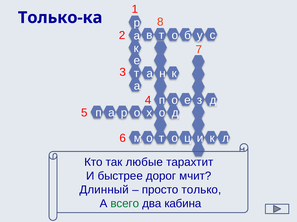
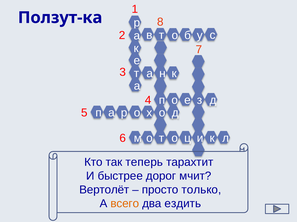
Только-ка: Только-ка -> Ползут-ка
любые: любые -> теперь
Длинный: Длинный -> Вертолёт
всего colour: green -> orange
кабина: кабина -> ездить
